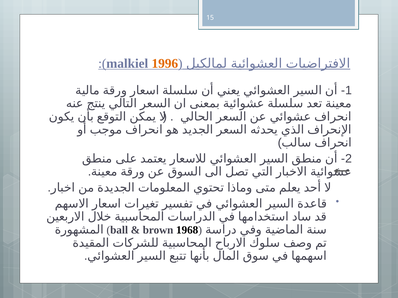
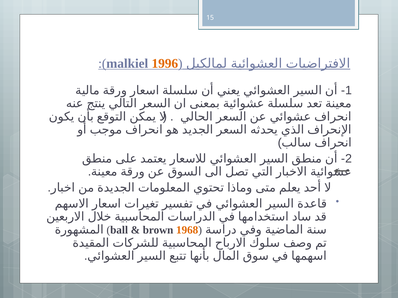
1968 colour: black -> orange
